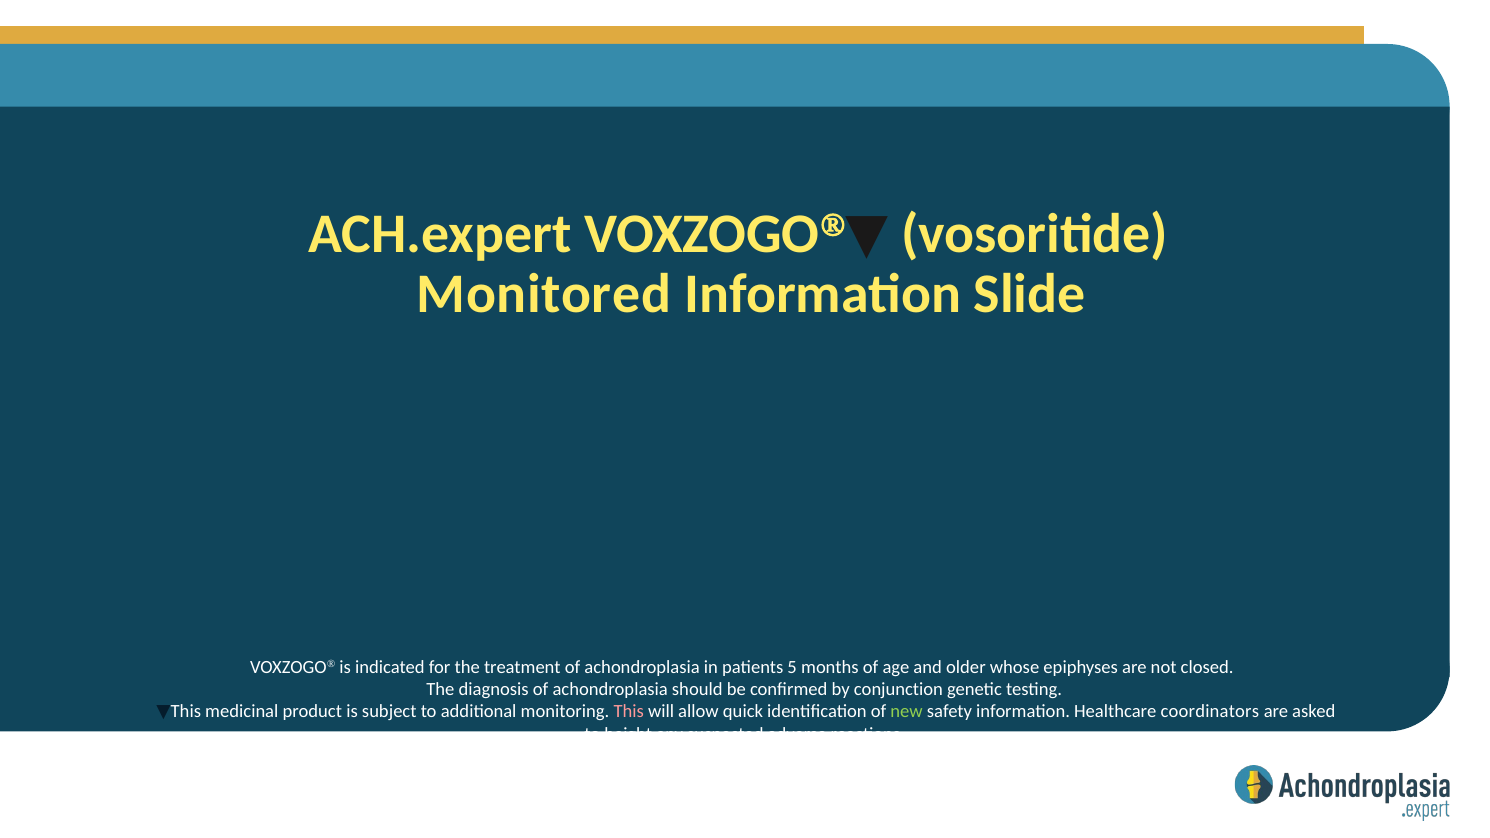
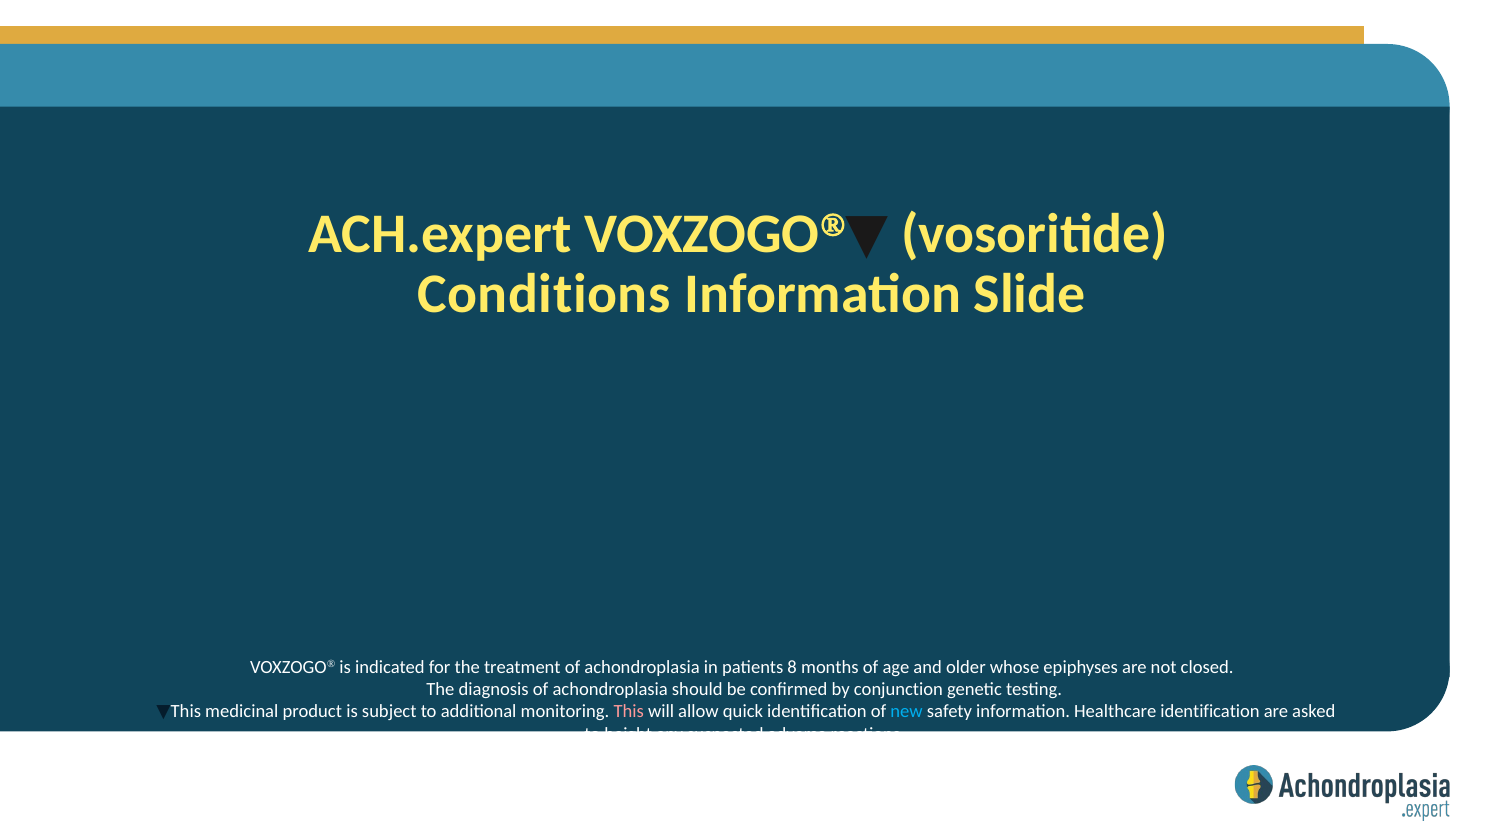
Monitored: Monitored -> Conditions
5: 5 -> 8
new colour: light green -> light blue
Healthcare coordinators: coordinators -> identification
